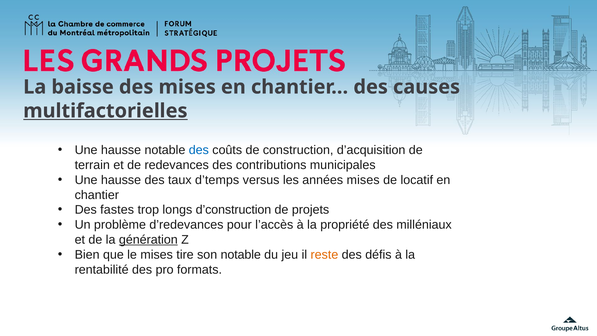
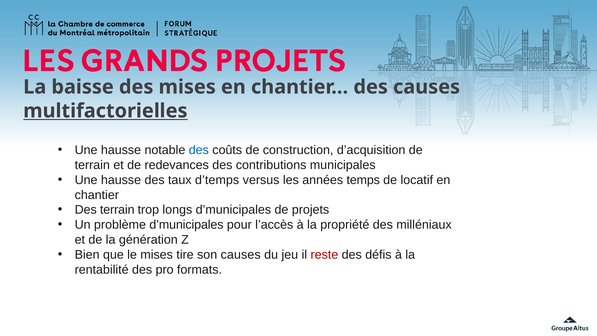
années mises: mises -> temps
Des fastes: fastes -> terrain
longs d’construction: d’construction -> d’municipales
problème d’redevances: d’redevances -> d’municipales
génération underline: present -> none
son notable: notable -> causes
reste colour: orange -> red
